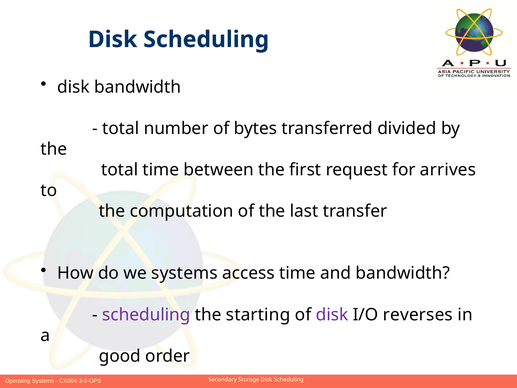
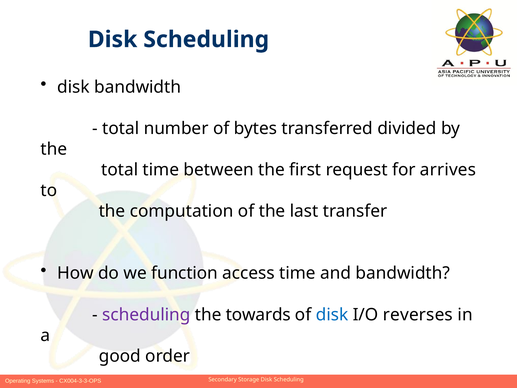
we systems: systems -> function
starting: starting -> towards
disk at (332, 314) colour: purple -> blue
